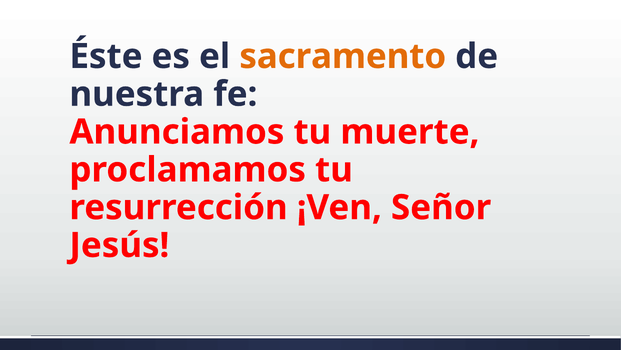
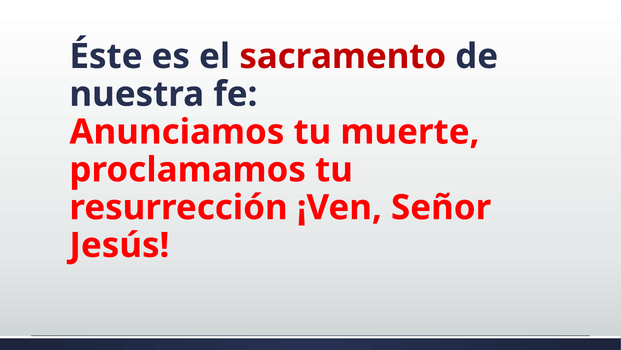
sacramento colour: orange -> red
